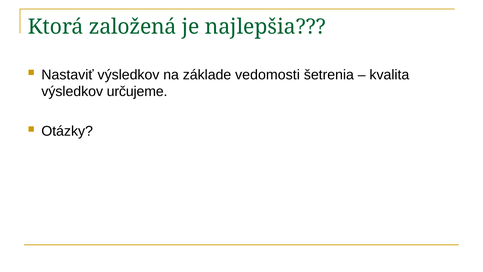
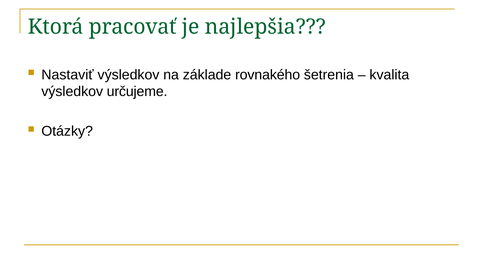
založená: založená -> pracovať
vedomosti: vedomosti -> rovnakého
